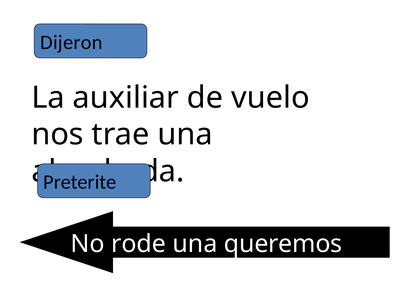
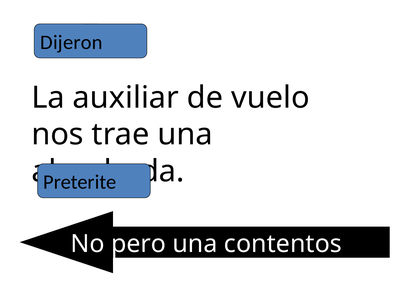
rode: rode -> pero
queremos: queremos -> contentos
